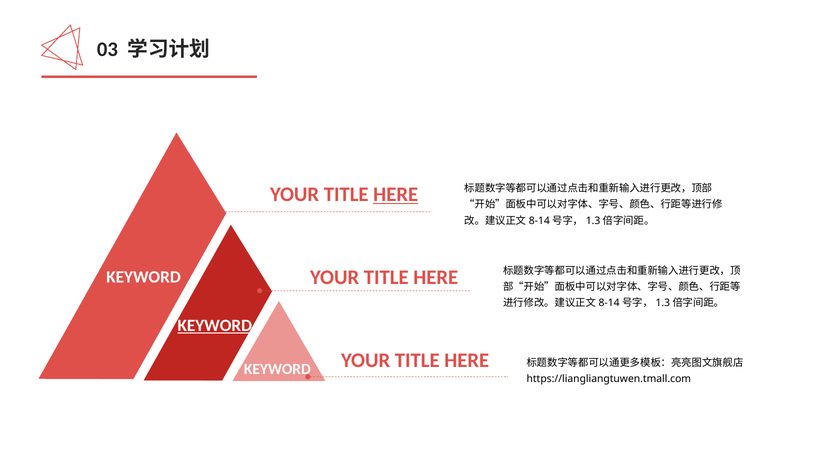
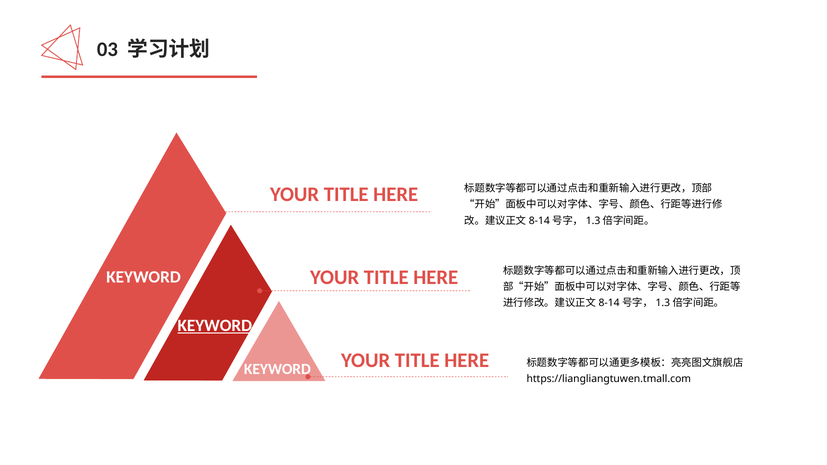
HERE at (396, 195) underline: present -> none
